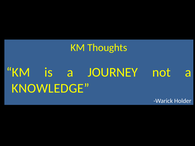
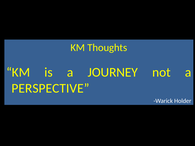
KNOWLEDGE: KNOWLEDGE -> PERSPECTIVE
